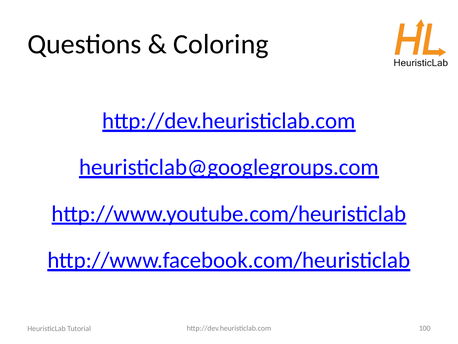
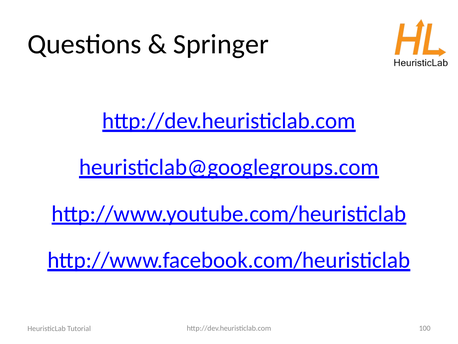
Coloring: Coloring -> Springer
